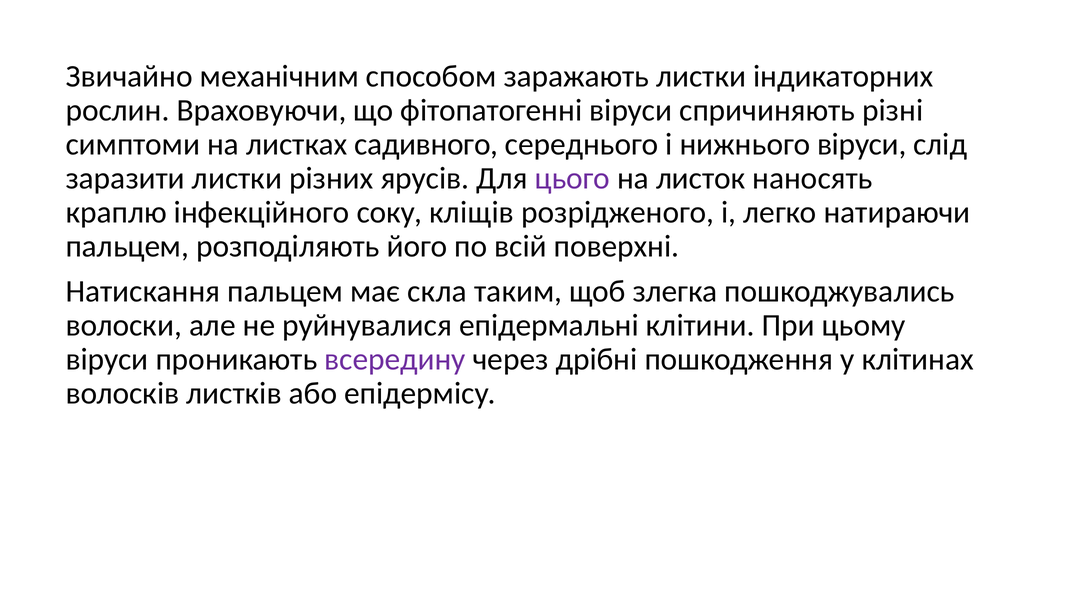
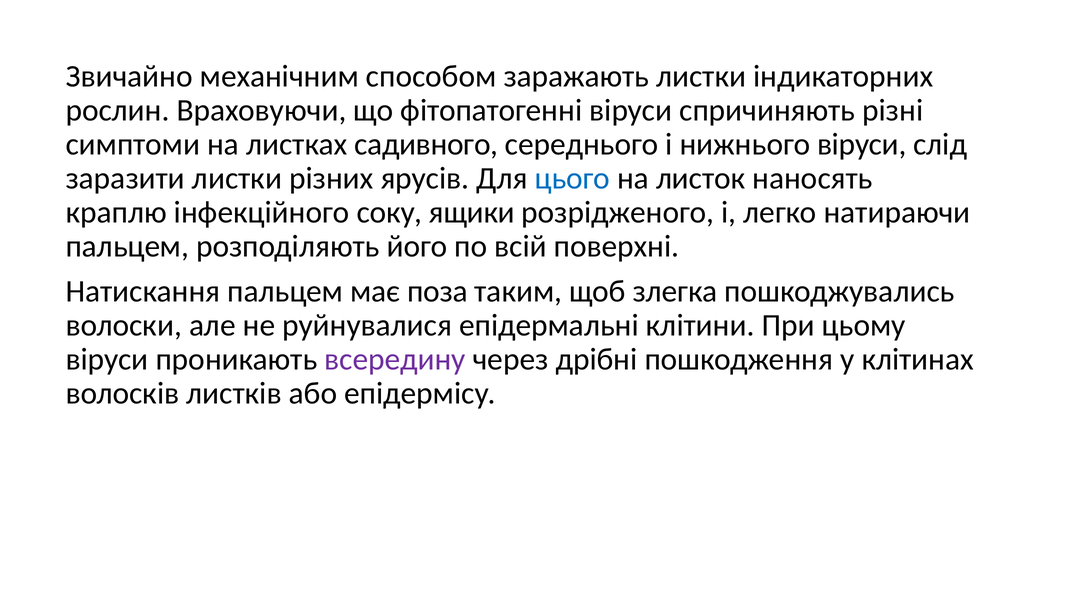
цього colour: purple -> blue
кліщів: кліщів -> ящики
скла: скла -> поза
